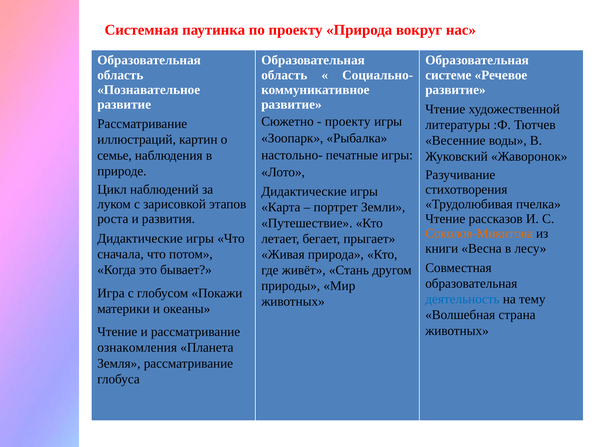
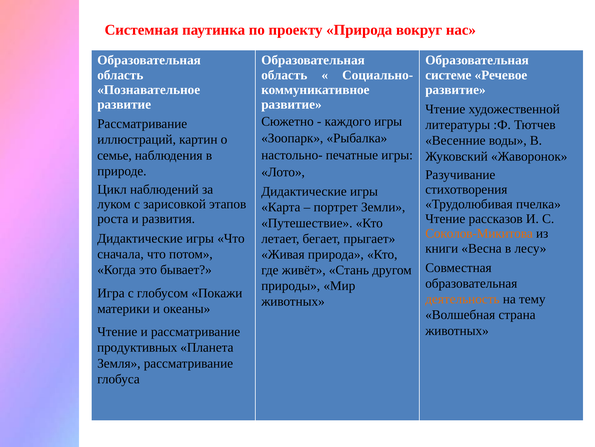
проекту at (348, 121): проекту -> каждого
деятельность colour: blue -> orange
ознакомления: ознакомления -> продуктивных
